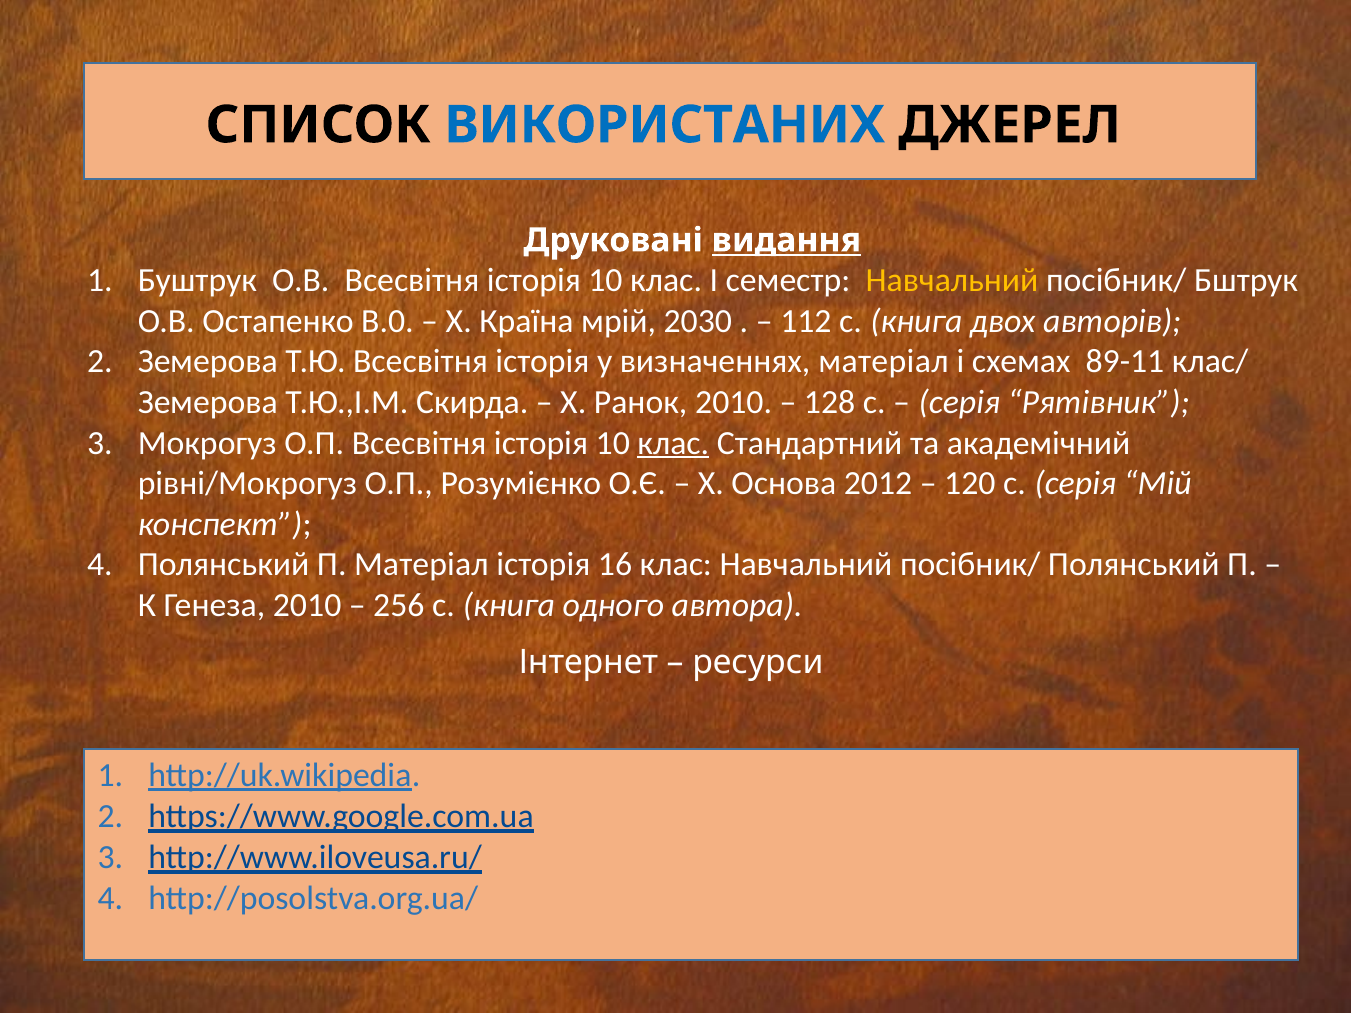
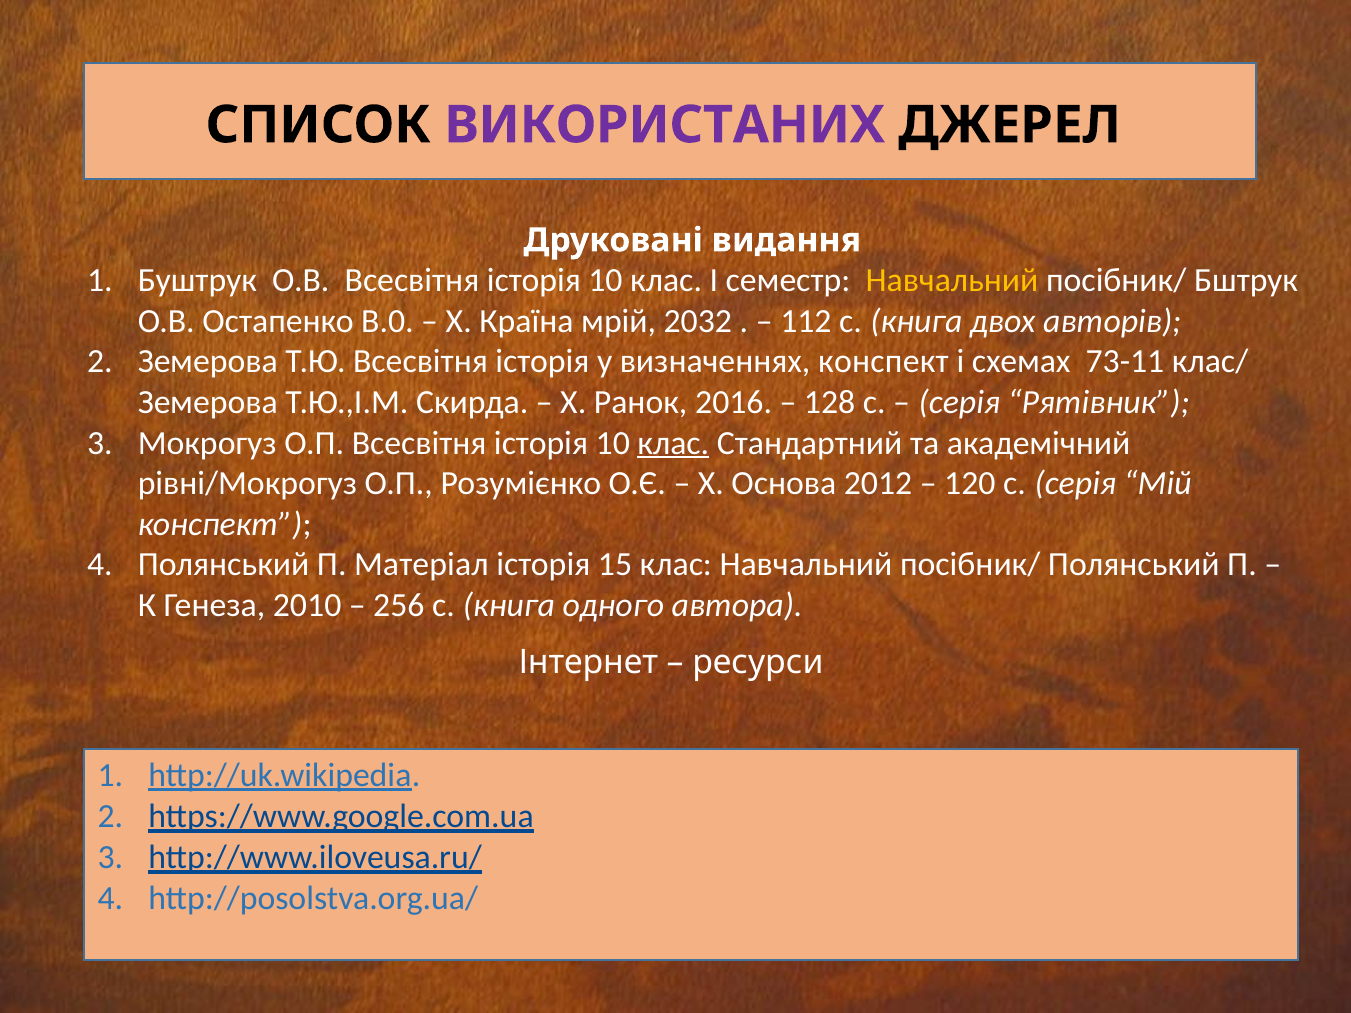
ВИКОРИСТАНИХ colour: blue -> purple
видання underline: present -> none
2030: 2030 -> 2032
визначеннях матеріал: матеріал -> конспект
89-11: 89-11 -> 73-11
Ранок 2010: 2010 -> 2016
16: 16 -> 15
